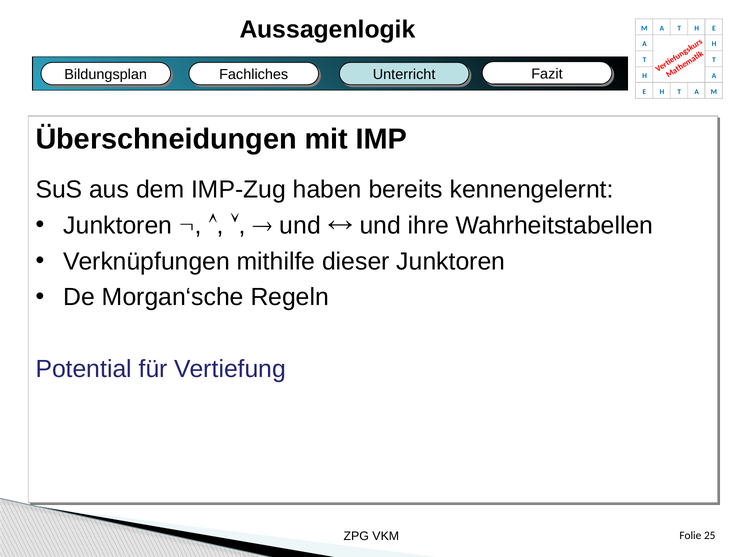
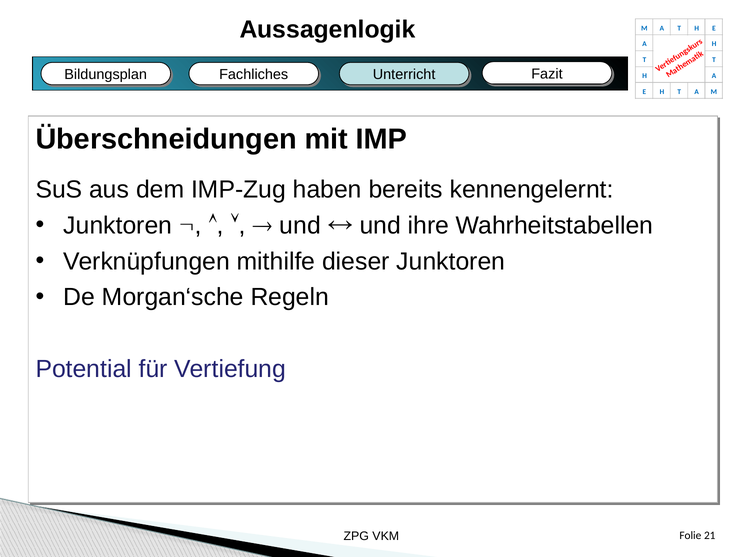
25: 25 -> 21
